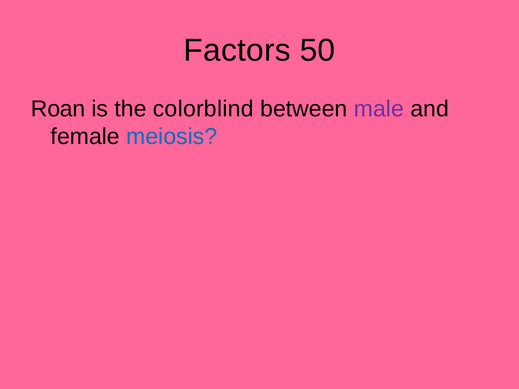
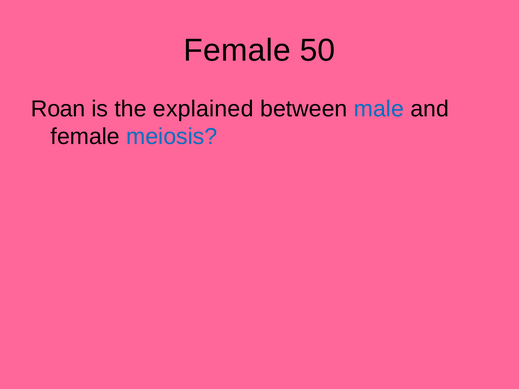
Factors at (237, 50): Factors -> Female
colorblind: colorblind -> explained
male colour: purple -> blue
